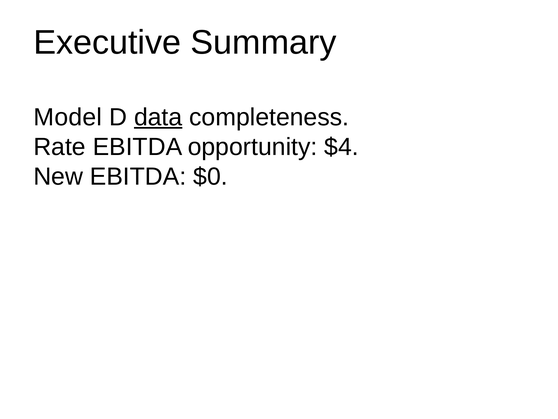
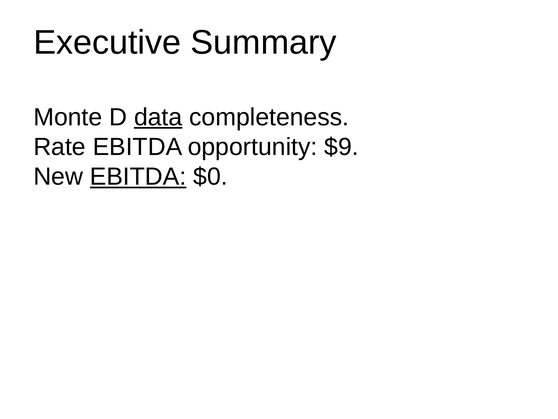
Model: Model -> Monte
$4: $4 -> $9
EBITDA at (138, 177) underline: none -> present
